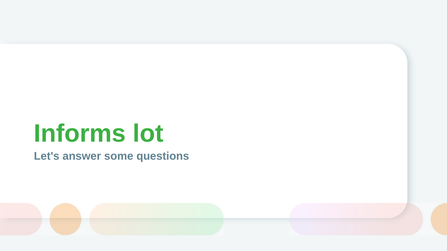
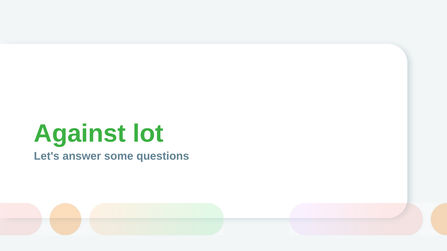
Informs: Informs -> Against
